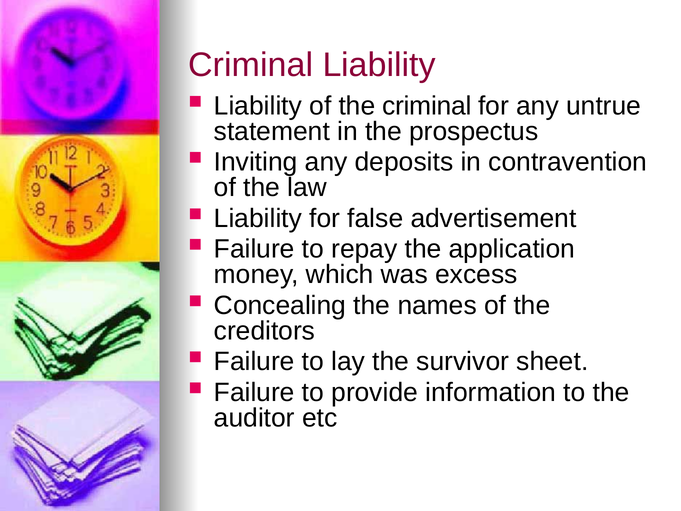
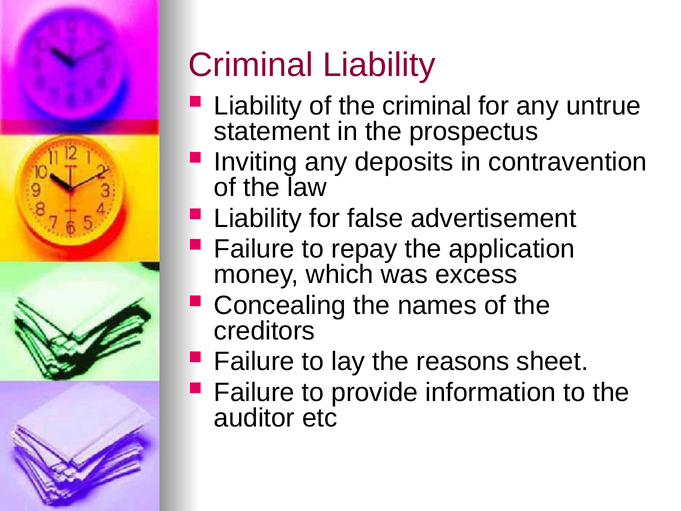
survivor: survivor -> reasons
